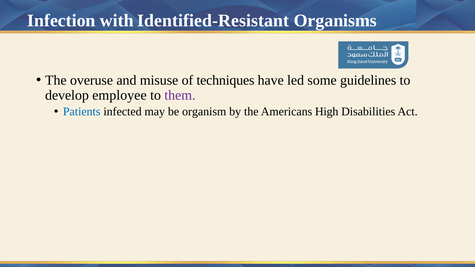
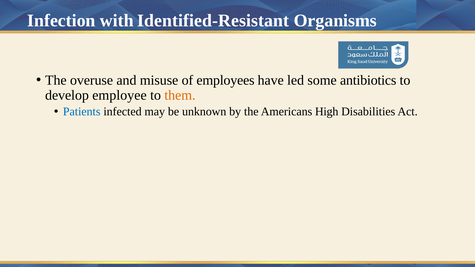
techniques: techniques -> employees
guidelines: guidelines -> antibiotics
them colour: purple -> orange
organism: organism -> unknown
